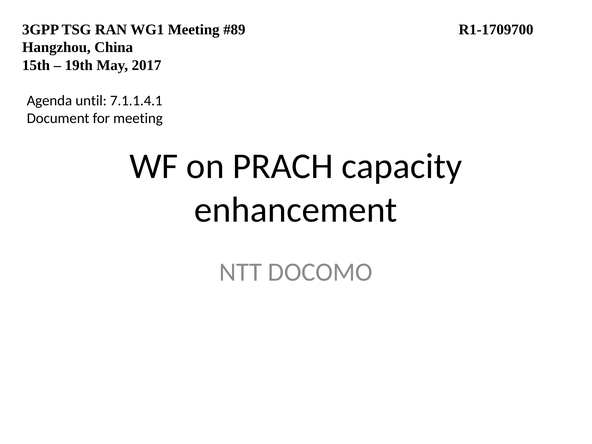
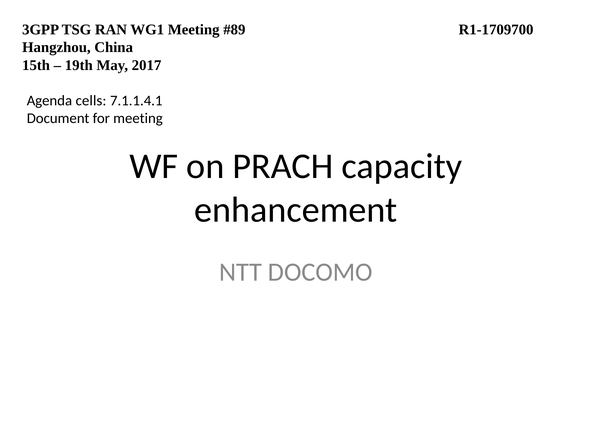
until: until -> cells
